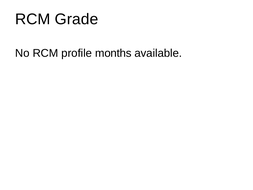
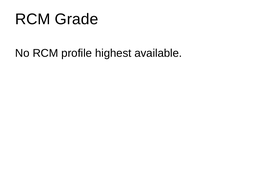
months: months -> highest
